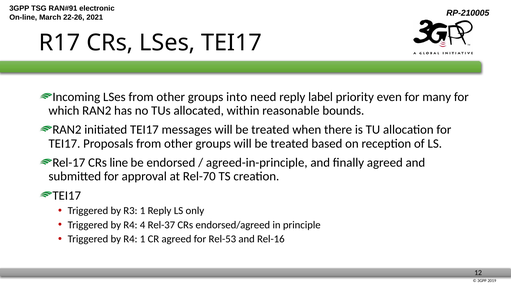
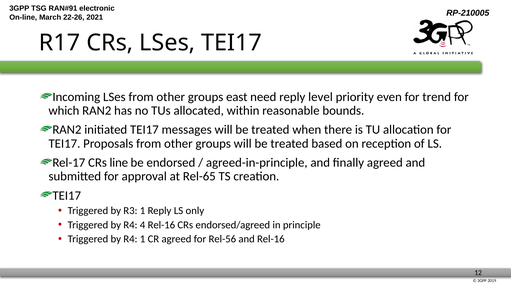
into: into -> east
label: label -> level
many: many -> trend
Rel-70: Rel-70 -> Rel-65
4 Rel-37: Rel-37 -> Rel-16
Rel-53: Rel-53 -> Rel-56
